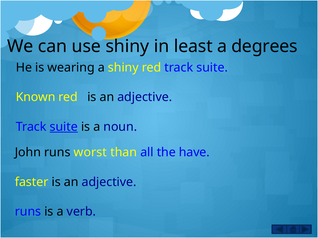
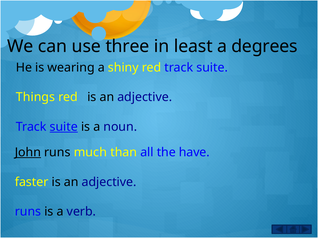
use shiny: shiny -> three
Known: Known -> Things
John underline: none -> present
worst: worst -> much
